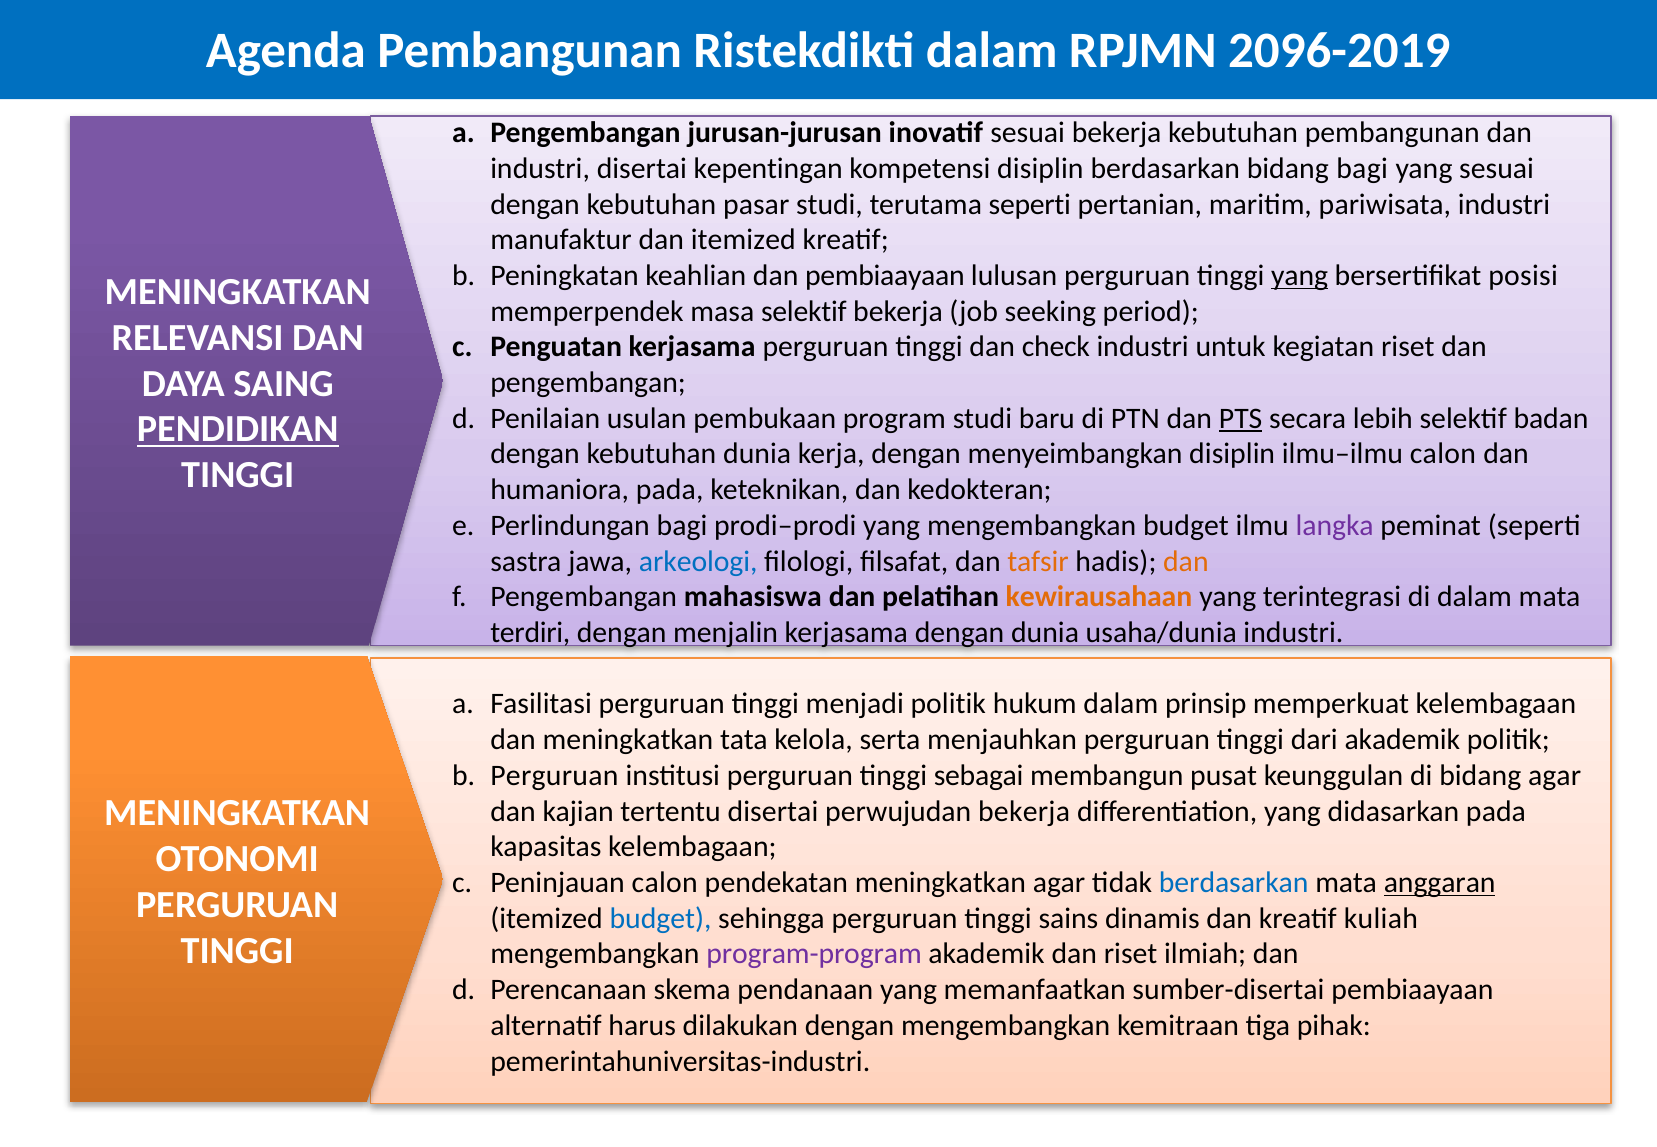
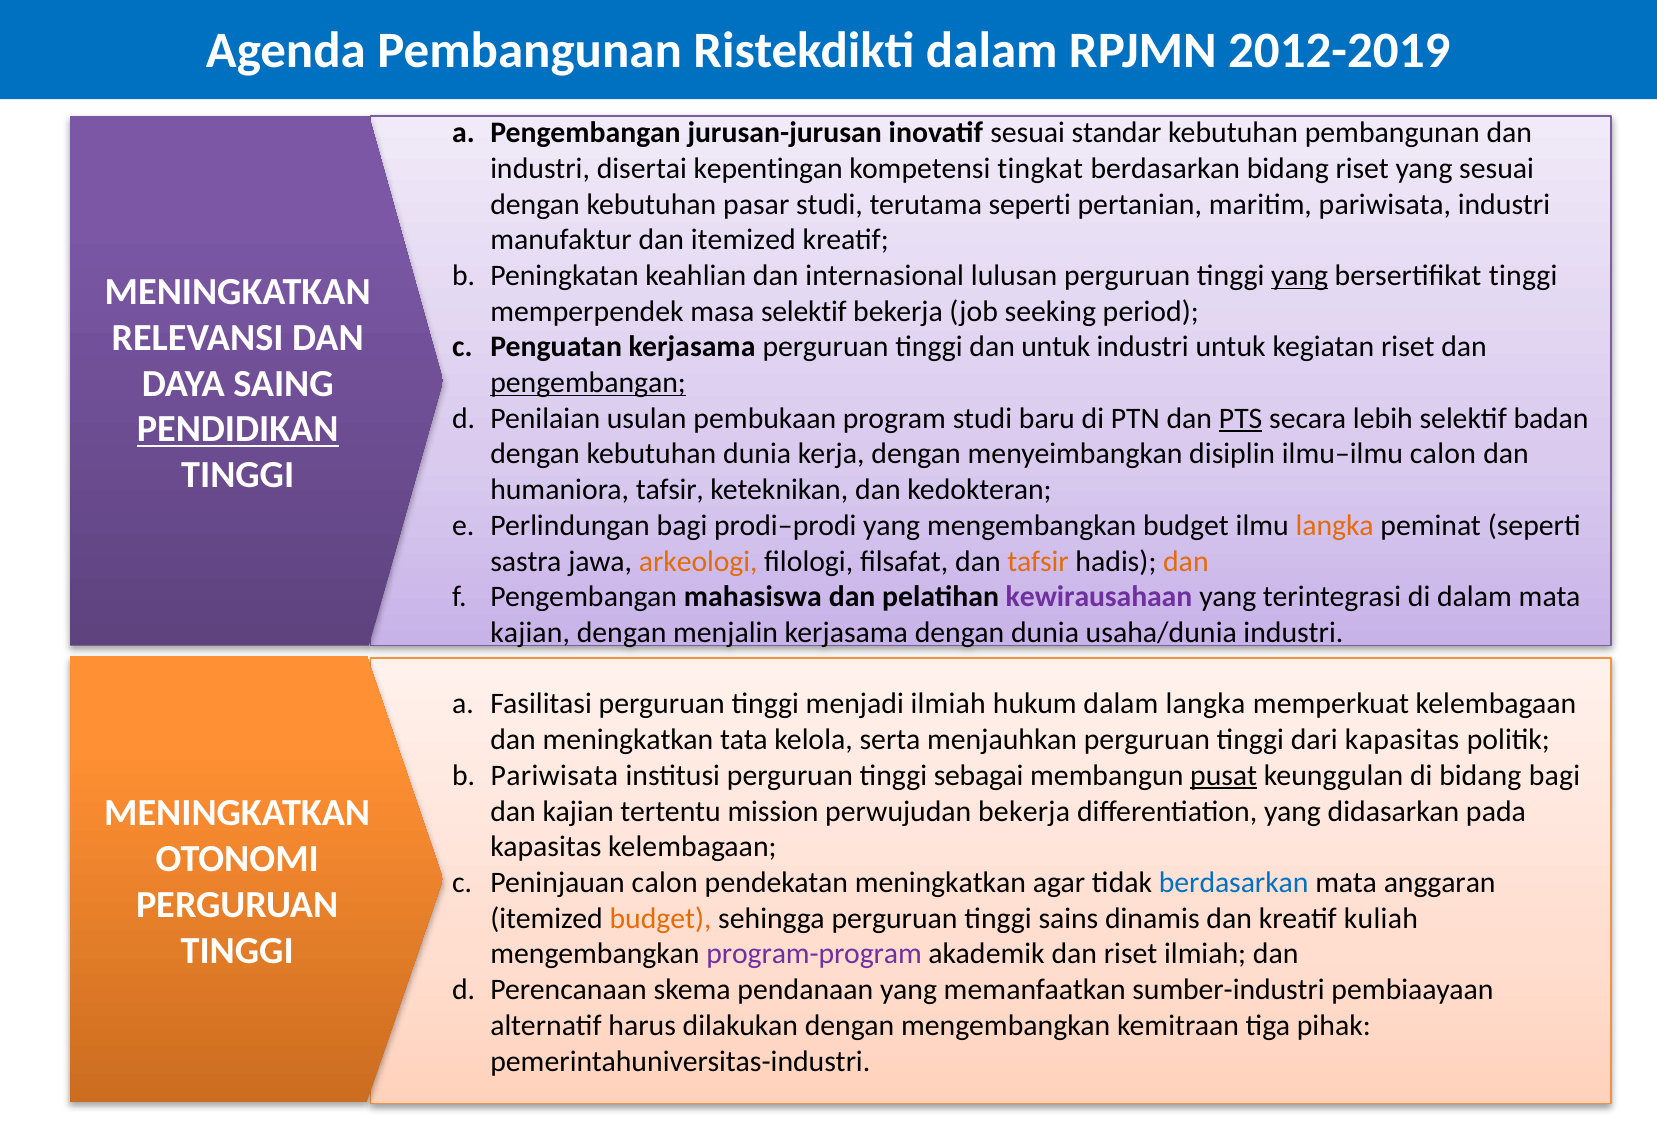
2096-2019: 2096-2019 -> 2012-2019
sesuai bekerja: bekerja -> standar
kompetensi disiplin: disiplin -> tingkat
bidang bagi: bagi -> riset
dan pembiaayaan: pembiaayaan -> internasional
bersertifikat posisi: posisi -> tinggi
dan check: check -> untuk
pengembangan at (588, 383) underline: none -> present
humaniora pada: pada -> tafsir
langka at (1335, 526) colour: purple -> orange
arkeologi colour: blue -> orange
kewirausahaan colour: orange -> purple
terdiri at (530, 633): terdiri -> kajian
menjadi politik: politik -> ilmiah
dalam prinsip: prinsip -> langka
dari akademik: akademik -> kapasitas
Perguruan at (554, 776): Perguruan -> Pariwisata
pusat underline: none -> present
bidang agar: agar -> bagi
tertentu disertai: disertai -> mission
anggaran underline: present -> none
budget at (661, 918) colour: blue -> orange
sumber-disertai: sumber-disertai -> sumber-industri
